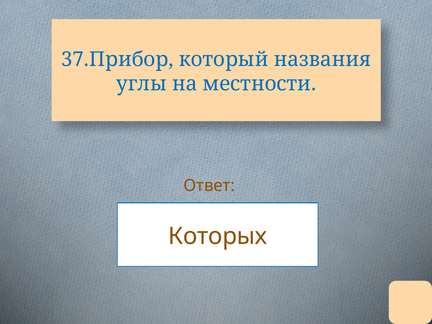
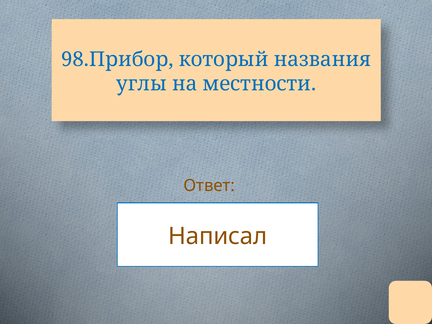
37.Прибор: 37.Прибор -> 98.Прибор
Которых: Которых -> Написал
